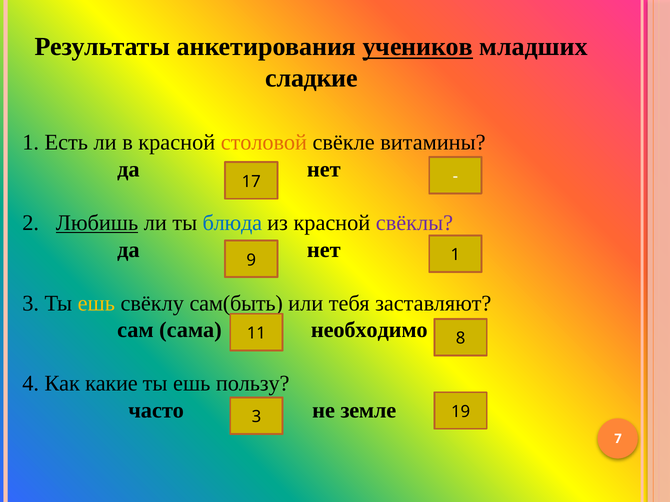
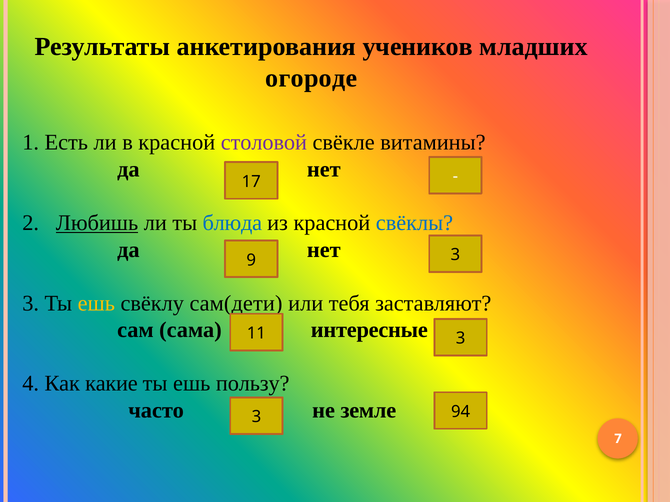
учеников underline: present -> none
сладкие: сладкие -> огороде
столовой colour: orange -> purple
свёклы colour: purple -> blue
9 1: 1 -> 3
сам(быть: сам(быть -> сам(дети
необходимо: необходимо -> интересные
11 8: 8 -> 3
19: 19 -> 94
